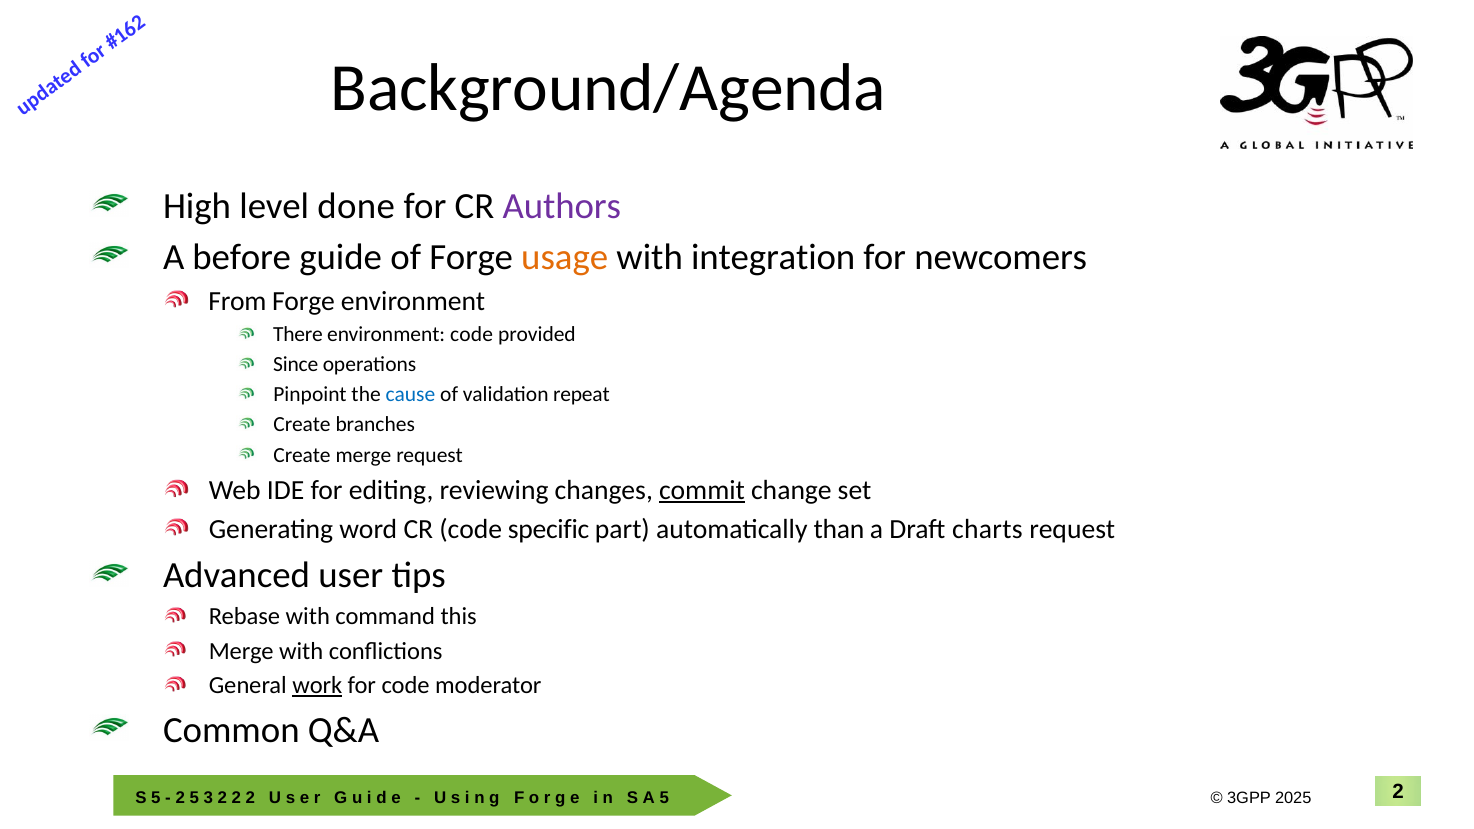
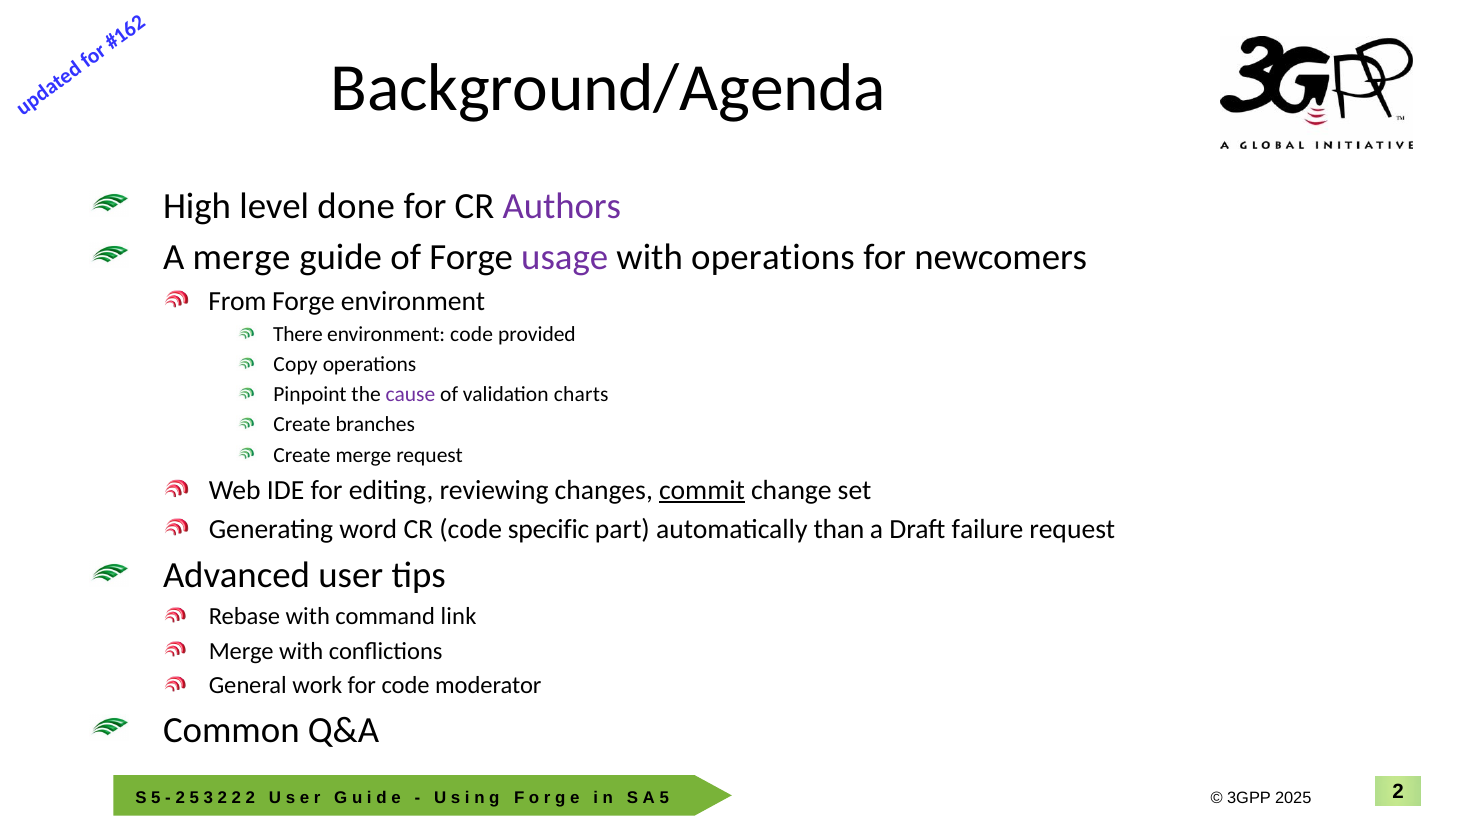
A before: before -> merge
usage colour: orange -> purple
with integration: integration -> operations
Since: Since -> Copy
cause colour: blue -> purple
repeat: repeat -> charts
charts: charts -> failure
this: this -> link
work underline: present -> none
